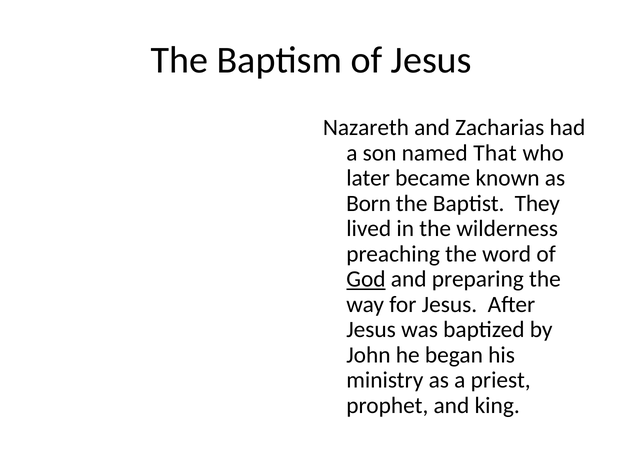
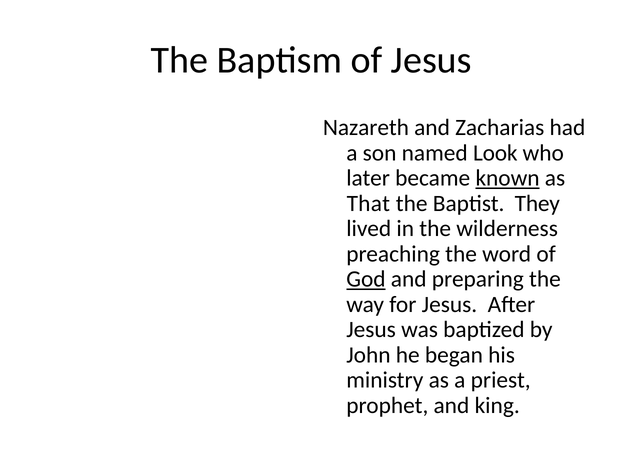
That: That -> Look
known underline: none -> present
Born: Born -> That
